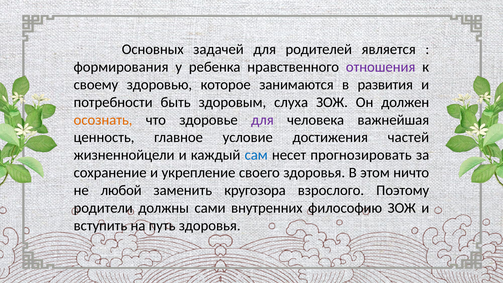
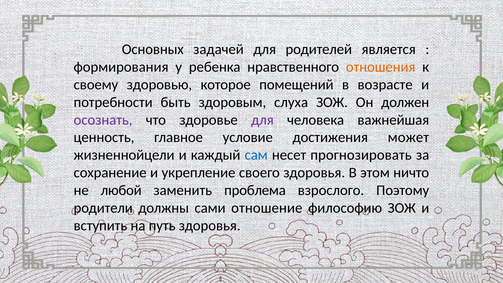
отношения colour: purple -> orange
занимаются: занимаются -> помещений
развития: развития -> возрасте
осознать colour: orange -> purple
частей: частей -> может
кругозора: кругозора -> проблема
внутренних: внутренних -> отношение
